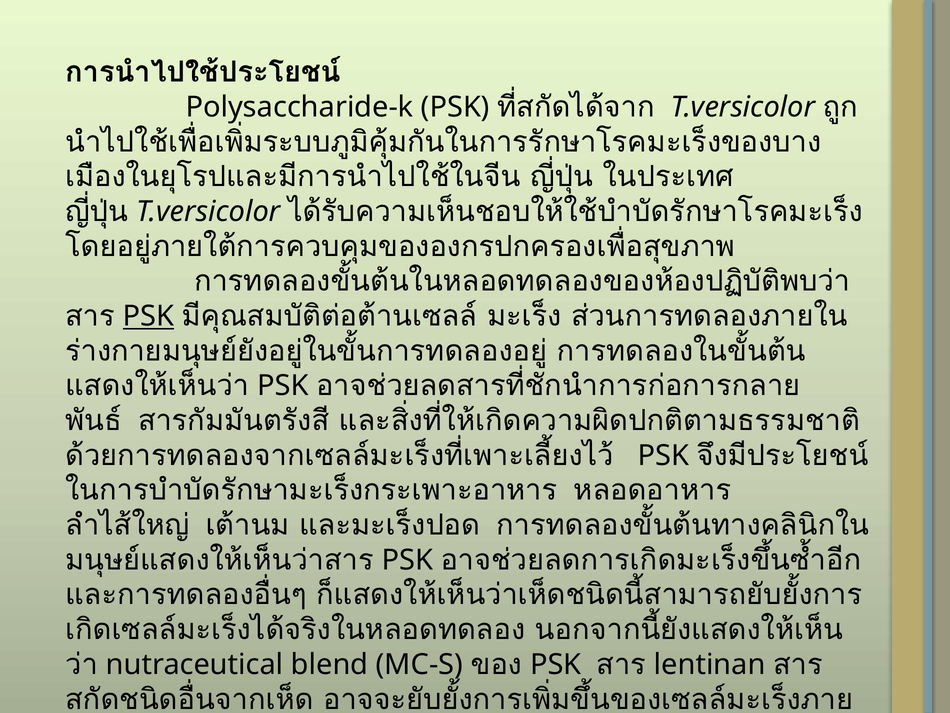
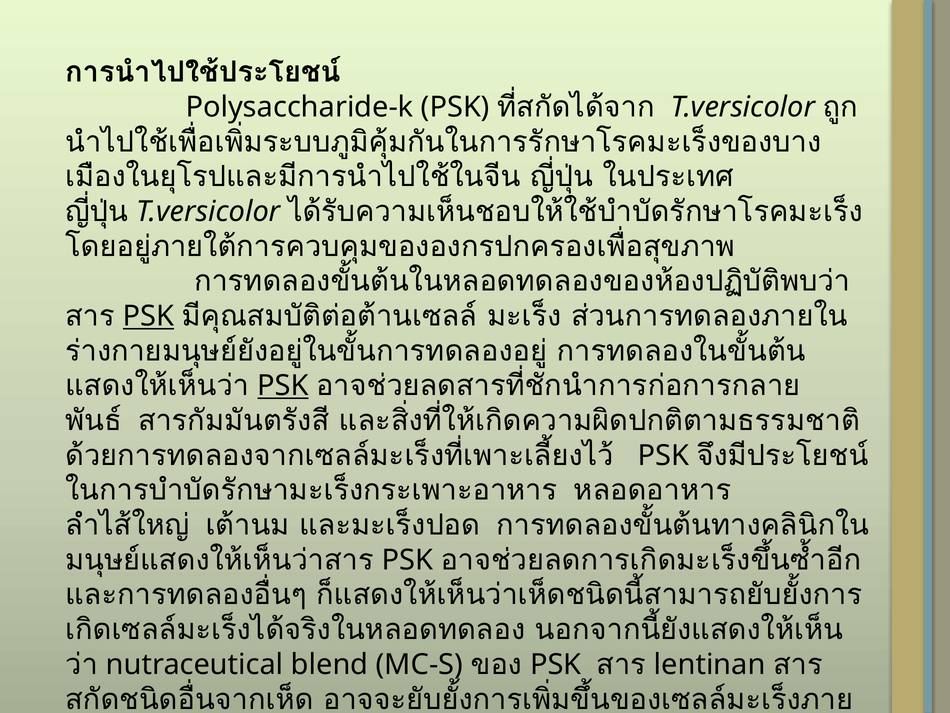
PSK at (283, 386) underline: none -> present
